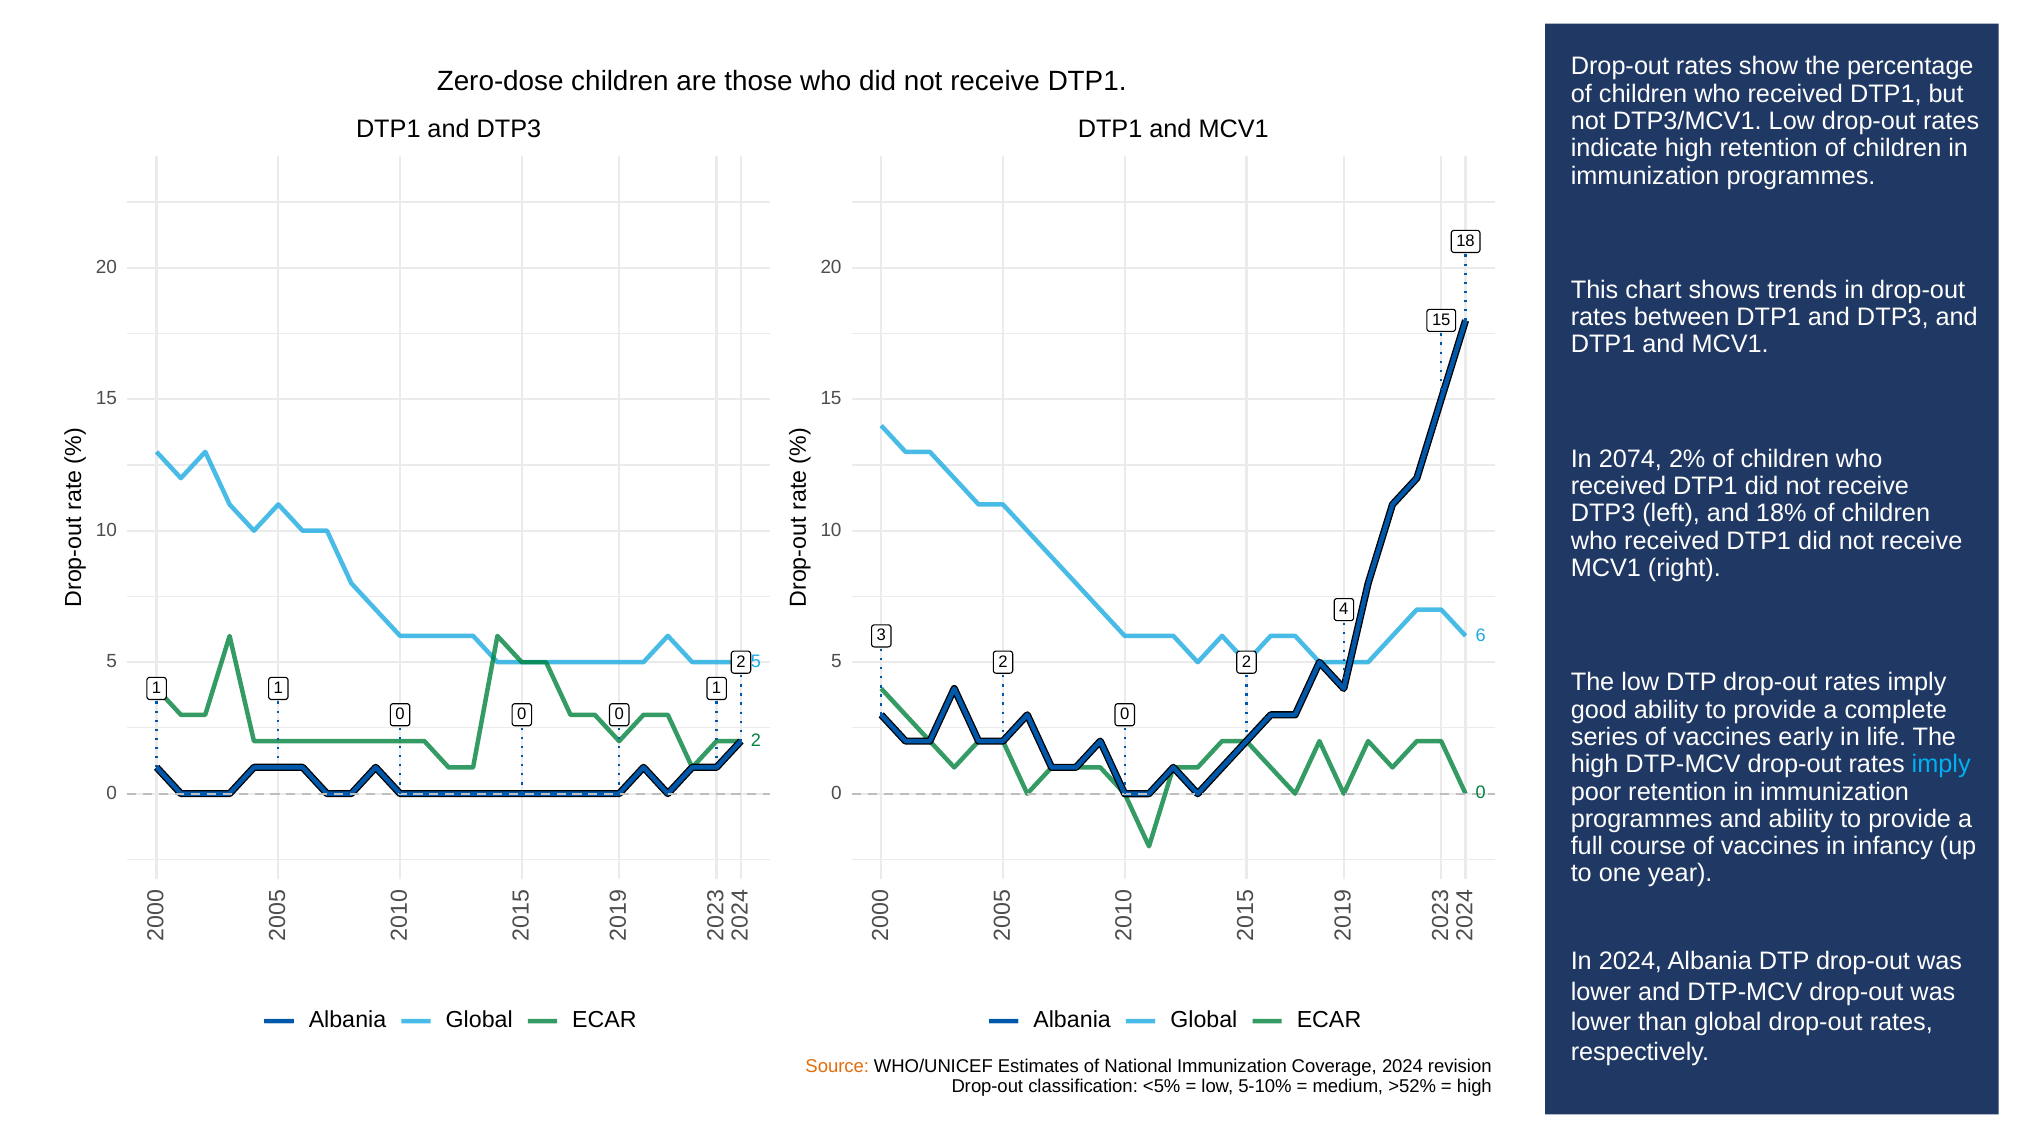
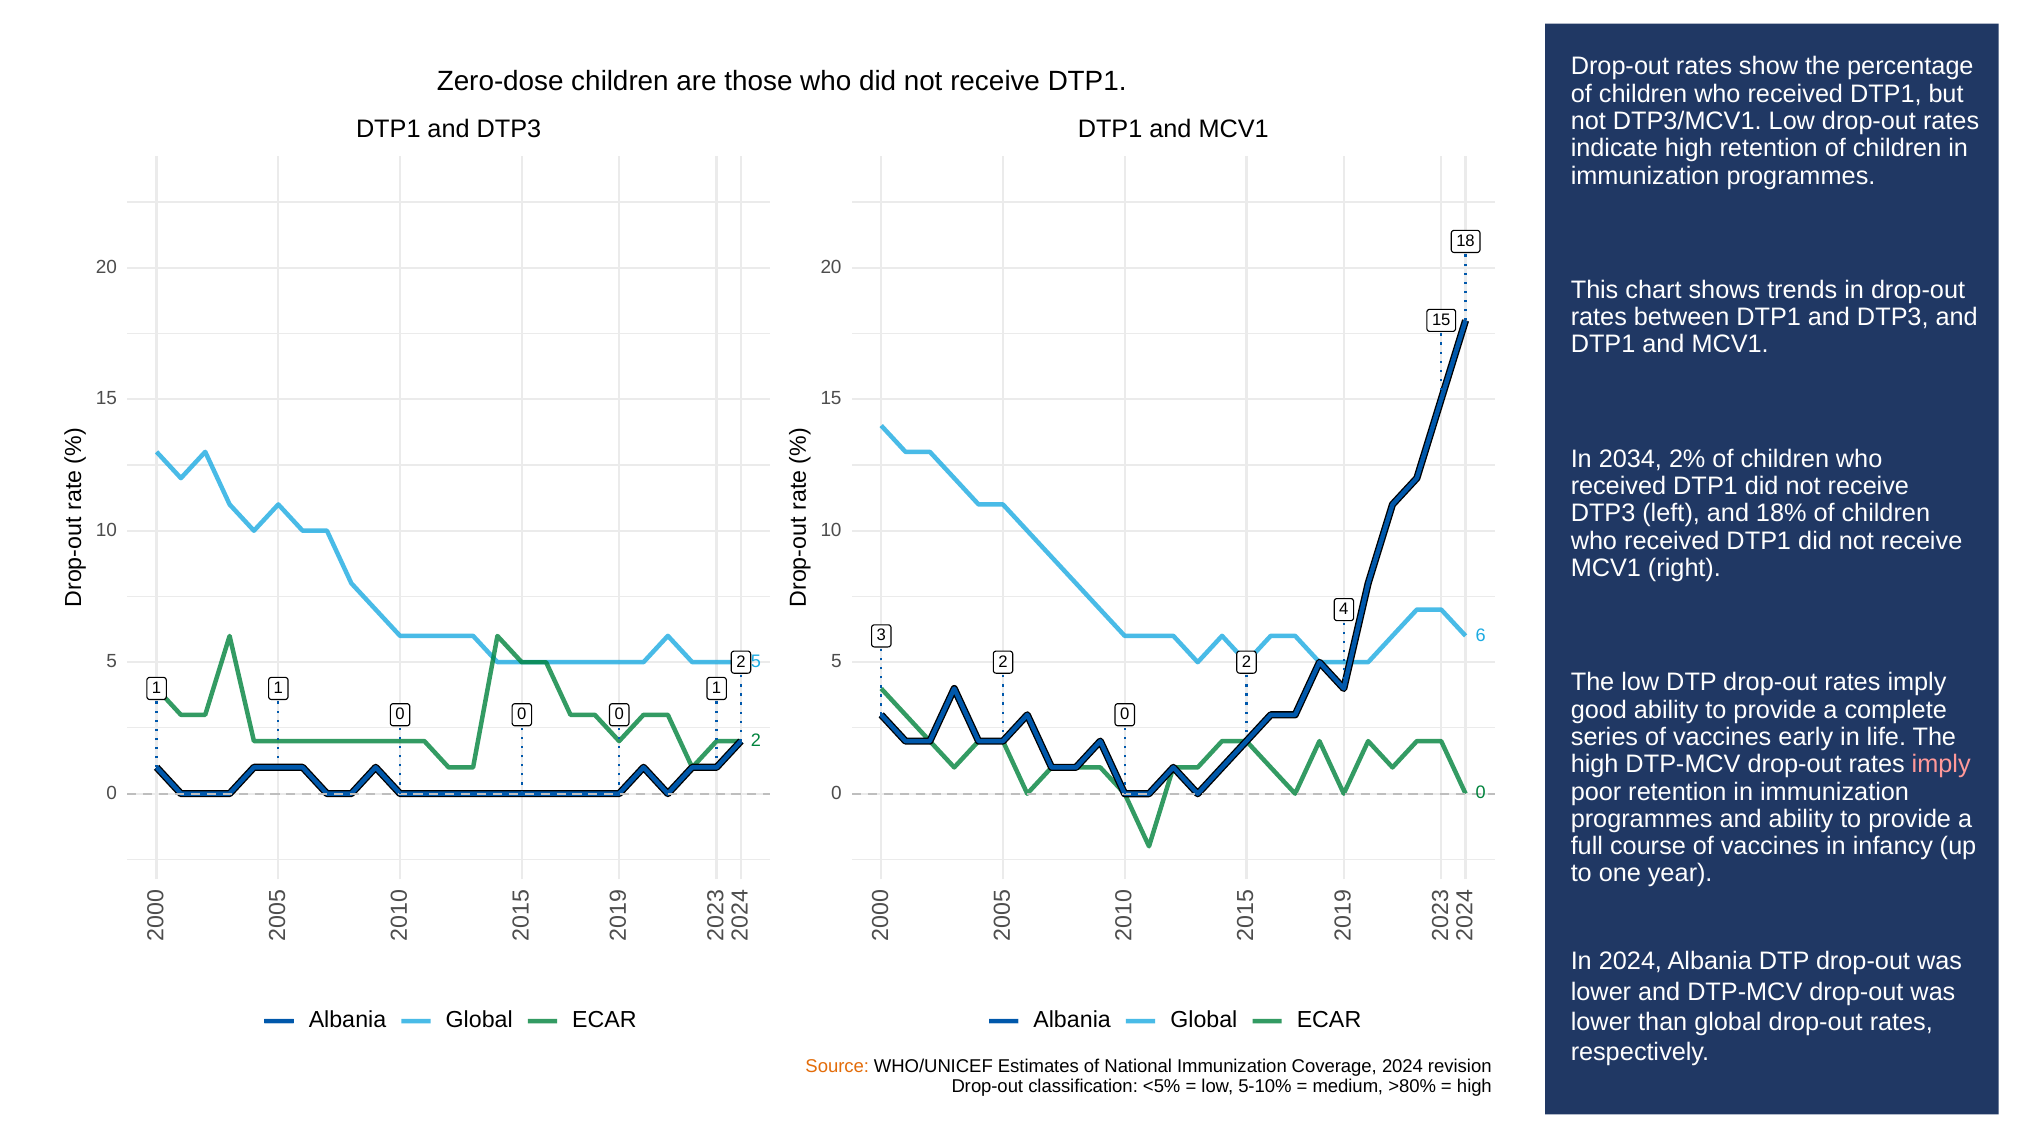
2074: 2074 -> 2034
imply at (1941, 765) colour: light blue -> pink
>52%: >52% -> >80%
